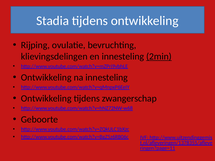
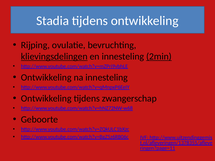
klievingsdelingen underline: none -> present
